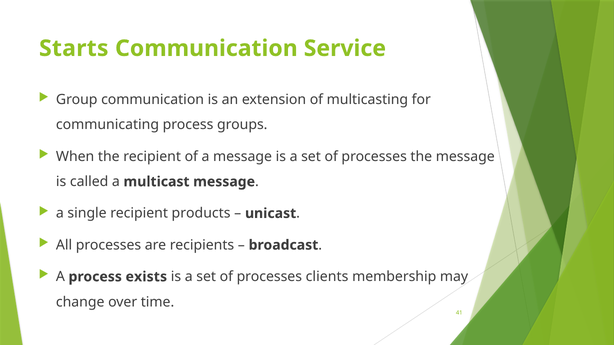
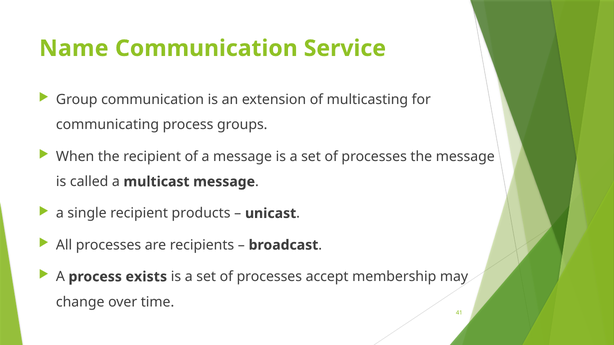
Starts: Starts -> Name
clients: clients -> accept
